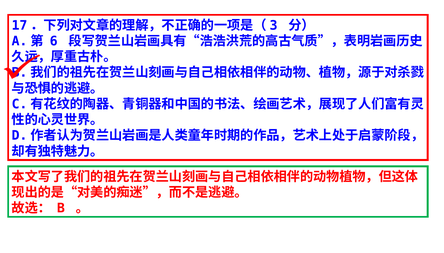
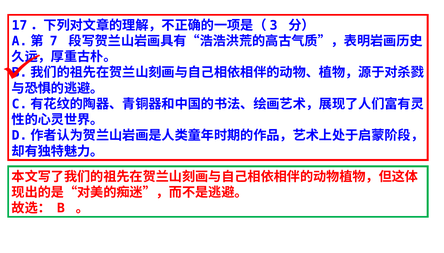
6: 6 -> 7
